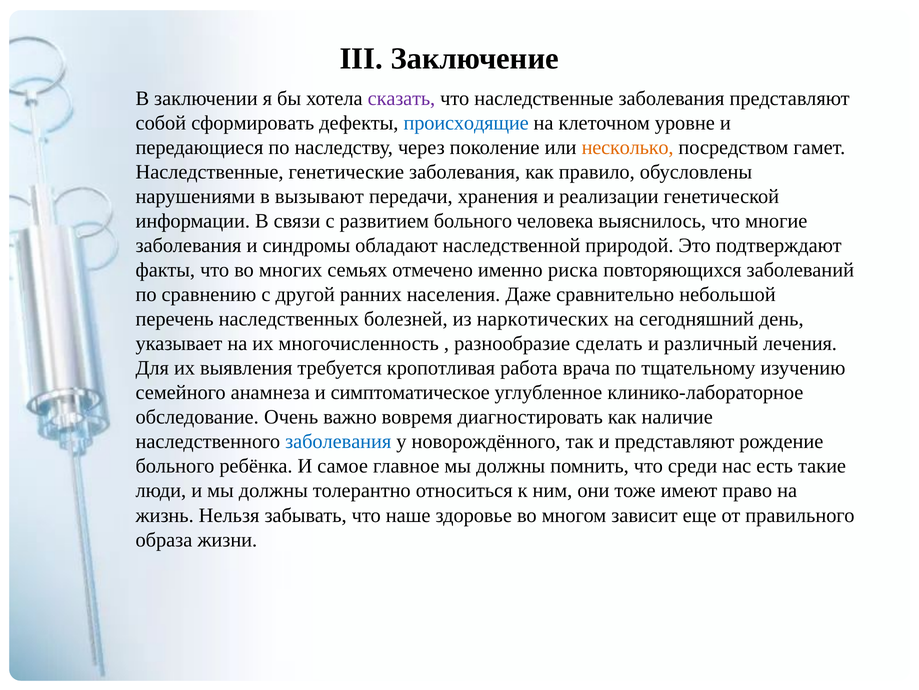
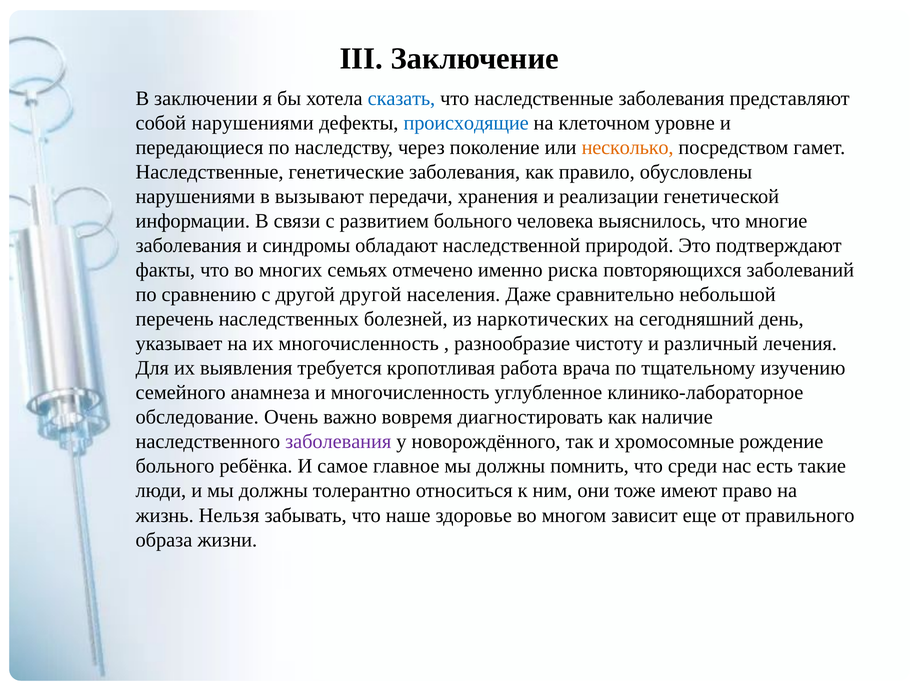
сказать colour: purple -> blue
собой сформировать: сформировать -> нарушениями
другой ранних: ранних -> другой
сделать: сделать -> чистоту
и симптоматическое: симптоматическое -> многочисленность
заболевания at (338, 441) colour: blue -> purple
и представляют: представляют -> хромосомные
